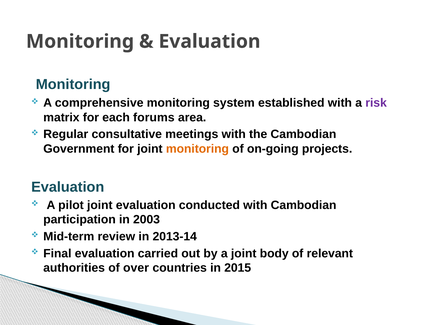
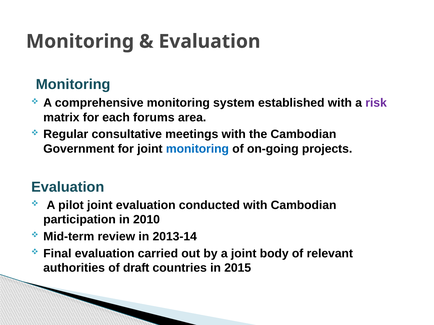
monitoring at (197, 149) colour: orange -> blue
2003: 2003 -> 2010
over: over -> draft
